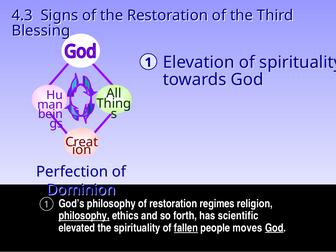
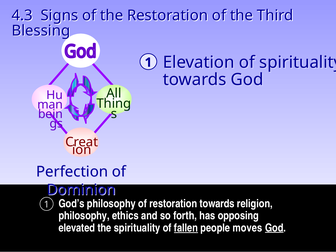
restoration regimes: regimes -> towards
philosophy at (84, 216) underline: present -> none
scientific: scientific -> opposing
